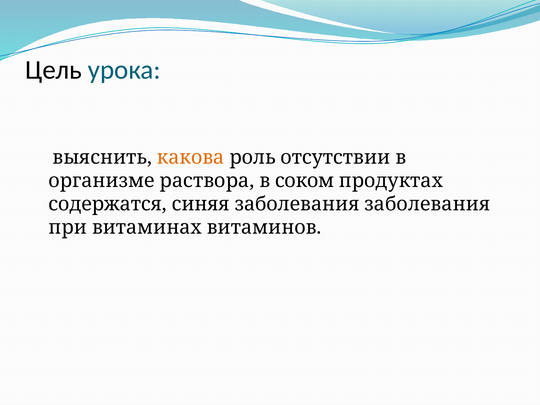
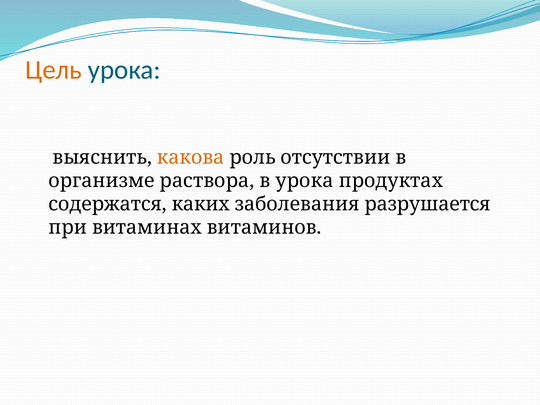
Цель colour: black -> orange
в соком: соком -> урока
синяя: синяя -> каких
заболевания заболевания: заболевания -> разрушается
